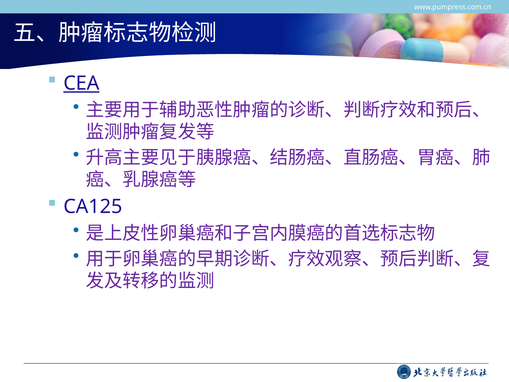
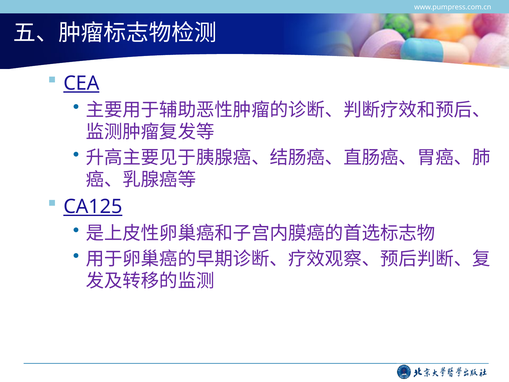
CA125 underline: none -> present
